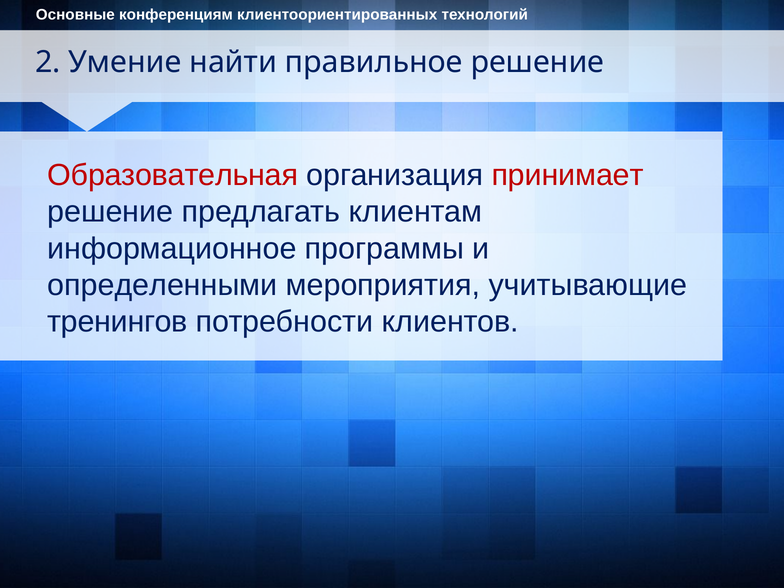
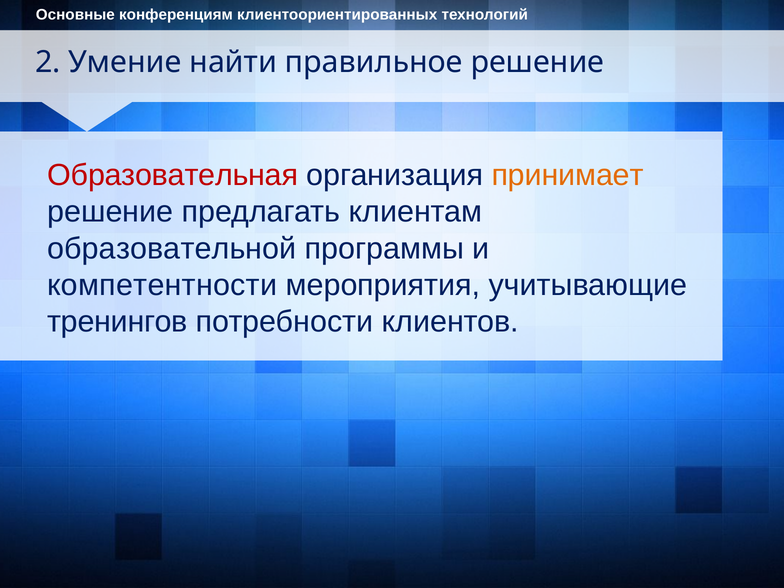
принимает colour: red -> orange
информационное: информационное -> образовательной
определенными: определенными -> компетентности
